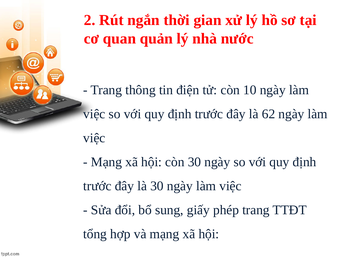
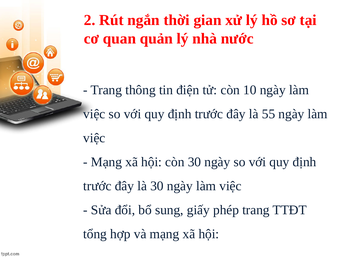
62: 62 -> 55
